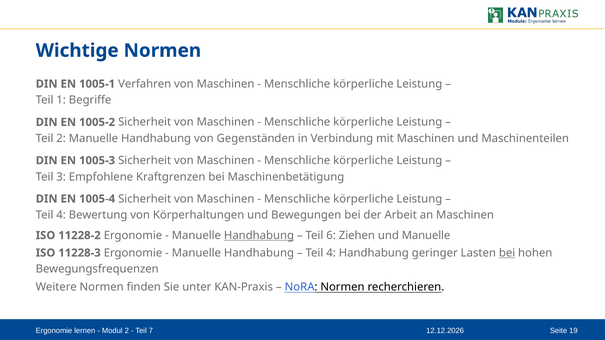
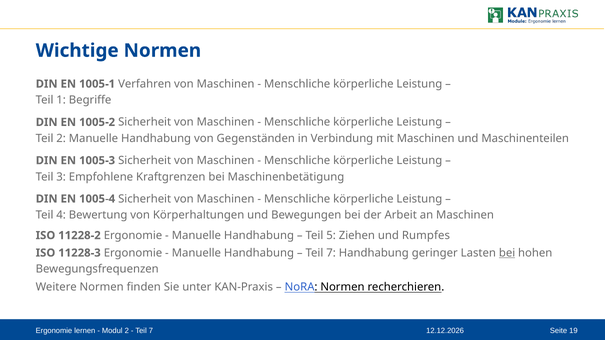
Handhabung at (259, 236) underline: present -> none
6: 6 -> 5
und Manuelle: Manuelle -> Rumpfes
4 at (331, 253): 4 -> 7
